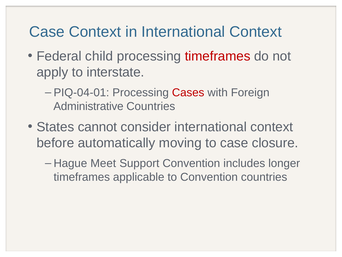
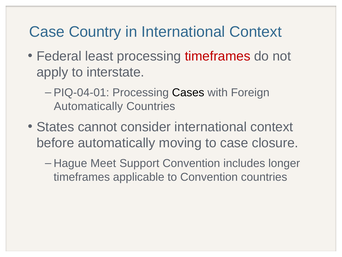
Case Context: Context -> Country
child: child -> least
Cases colour: red -> black
Administrative at (88, 106): Administrative -> Automatically
